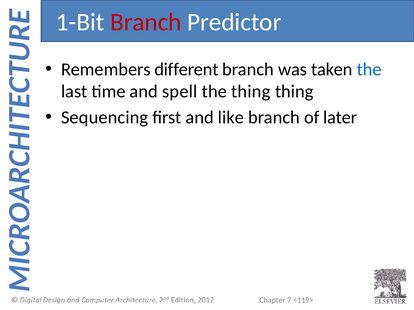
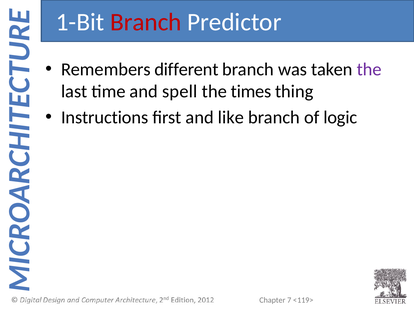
the at (369, 70) colour: blue -> purple
the thing: thing -> times
Sequencing: Sequencing -> Instructions
later: later -> logic
